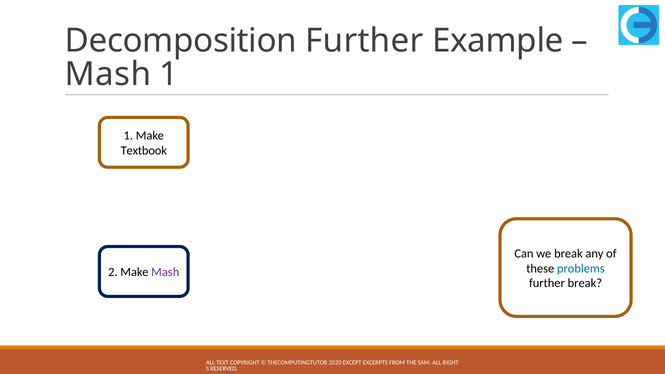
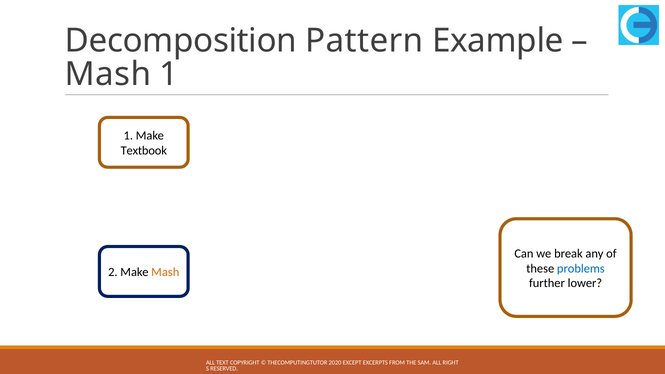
Decomposition Further: Further -> Pattern
Mash at (165, 272) colour: purple -> orange
further break: break -> lower
